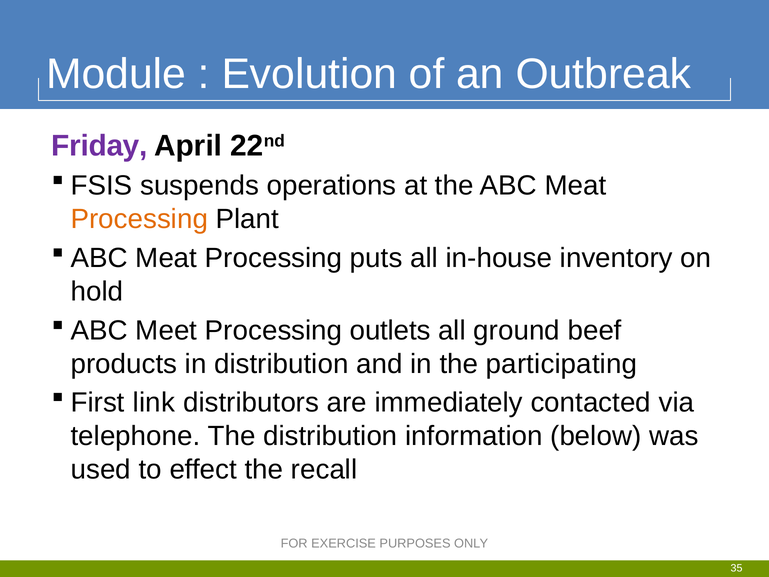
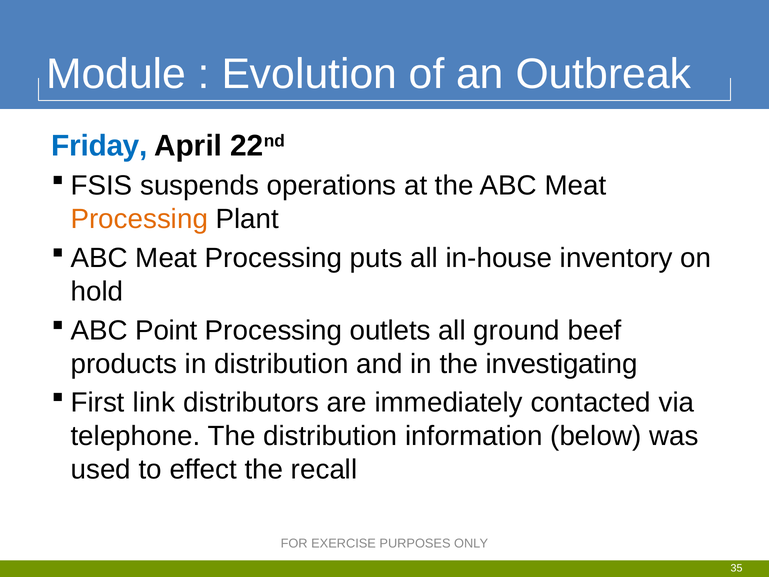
Friday colour: purple -> blue
Meet: Meet -> Point
participating: participating -> investigating
